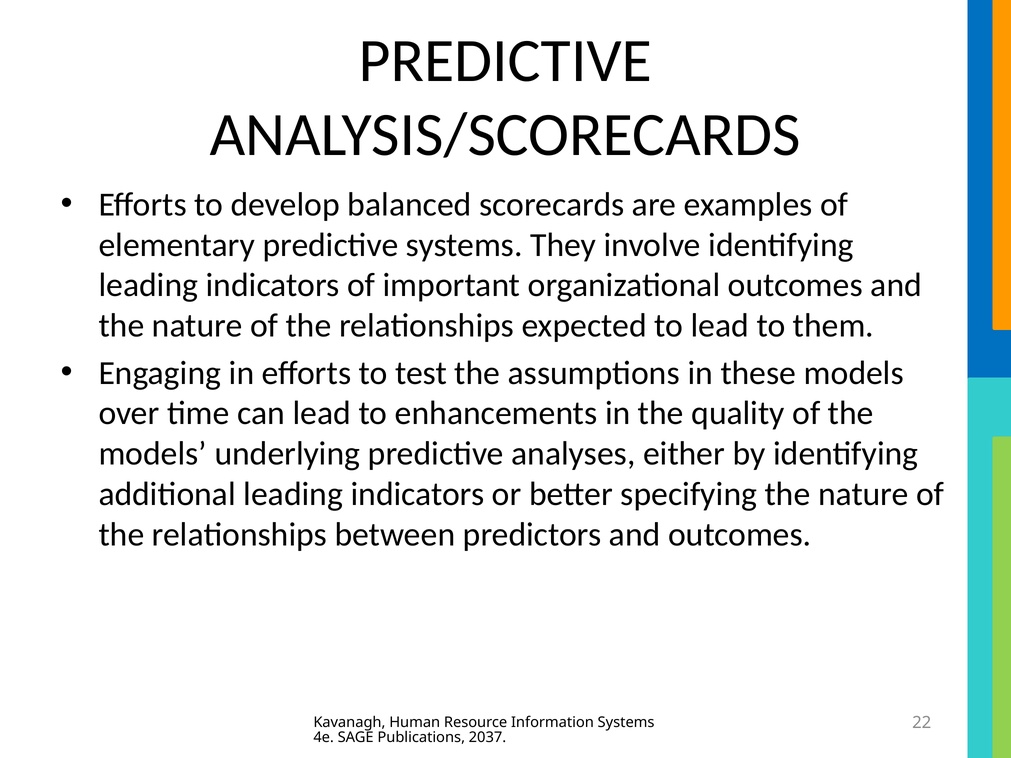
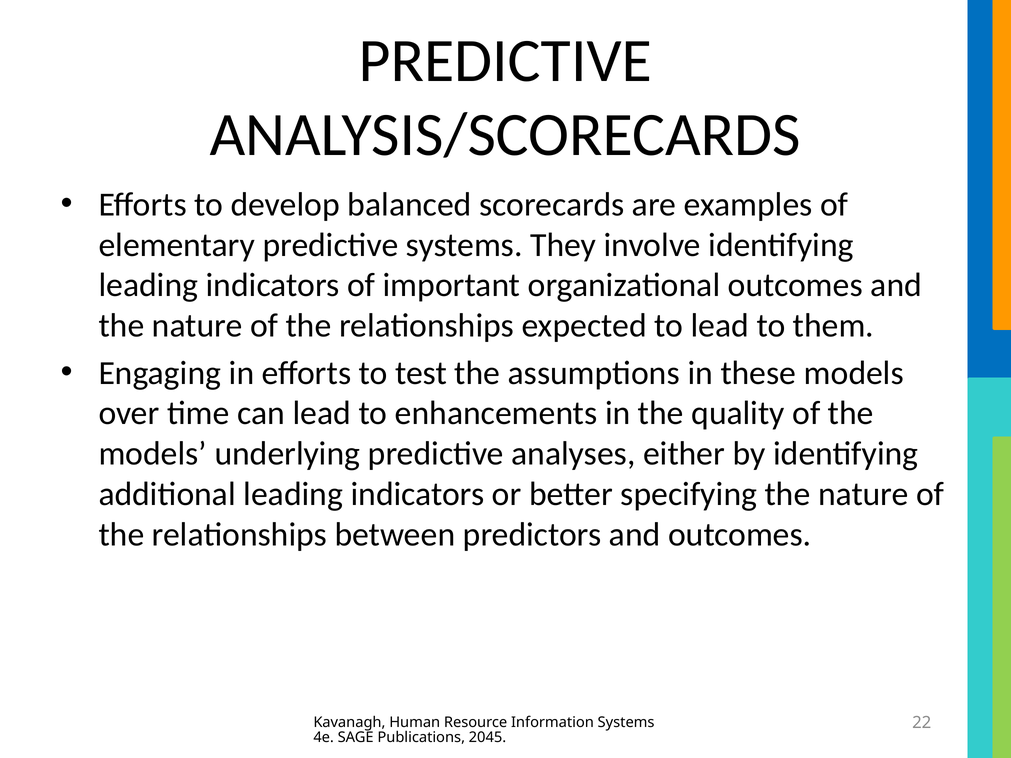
2037: 2037 -> 2045
